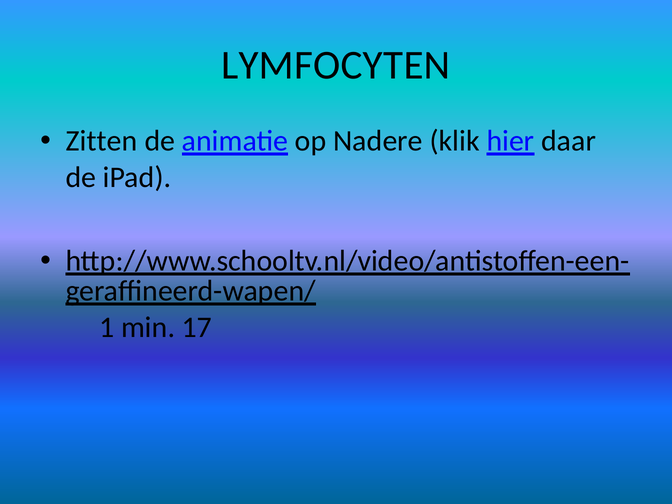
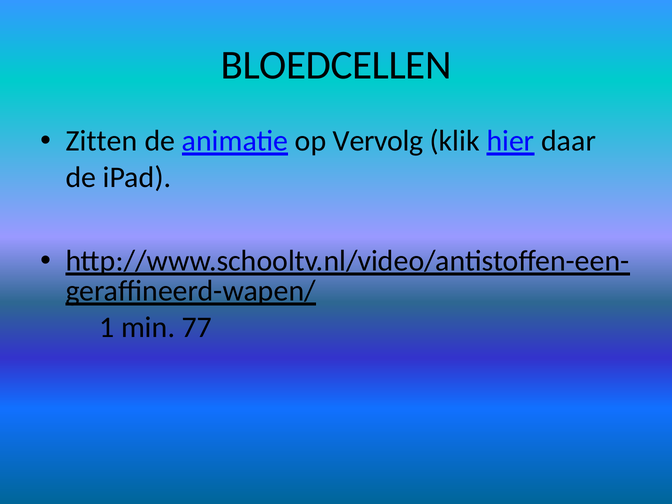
LYMFOCYTEN: LYMFOCYTEN -> BLOEDCELLEN
Nadere: Nadere -> Vervolg
17: 17 -> 77
